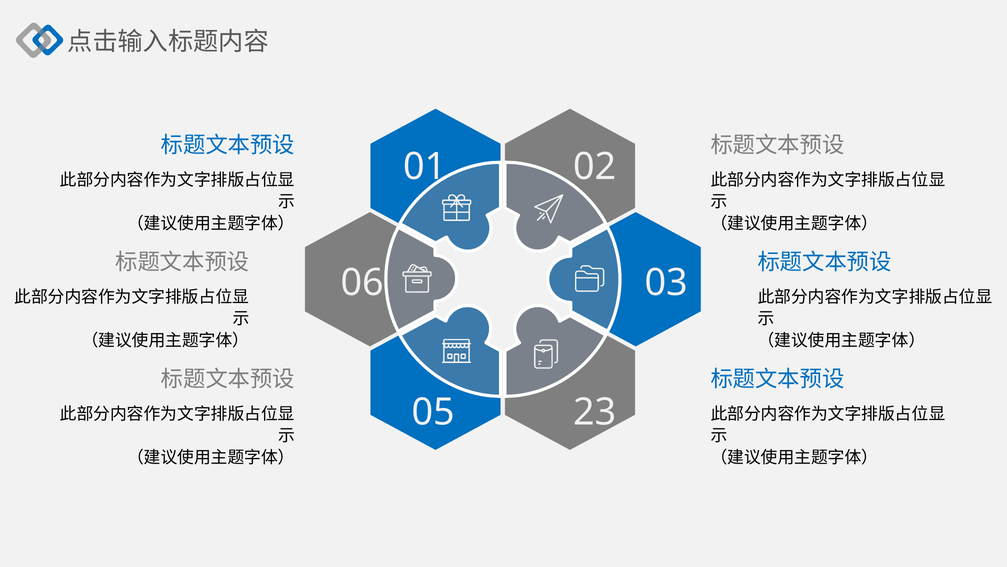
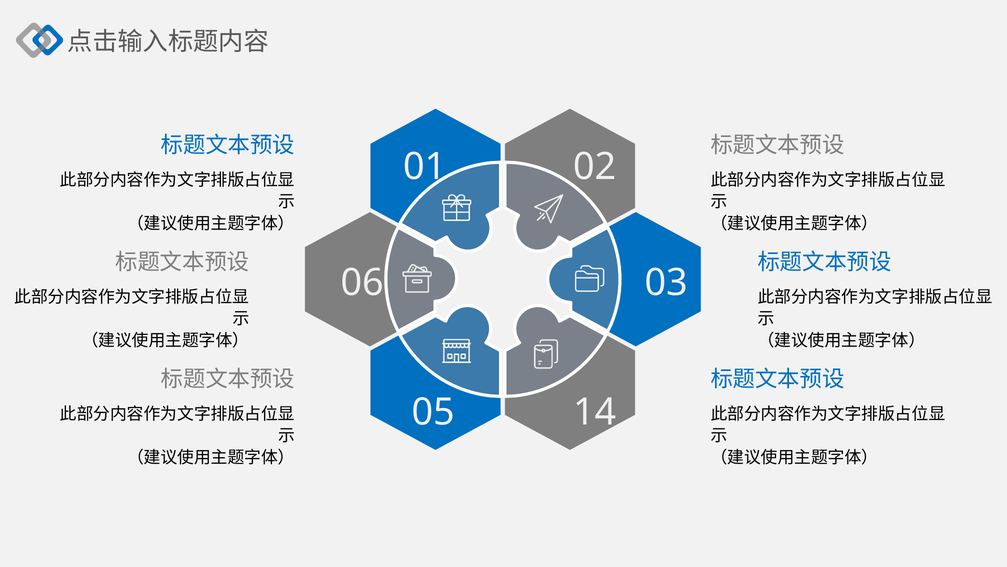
23: 23 -> 14
